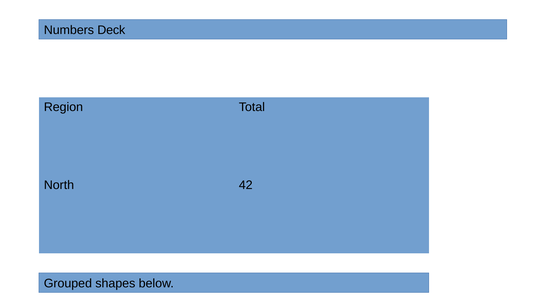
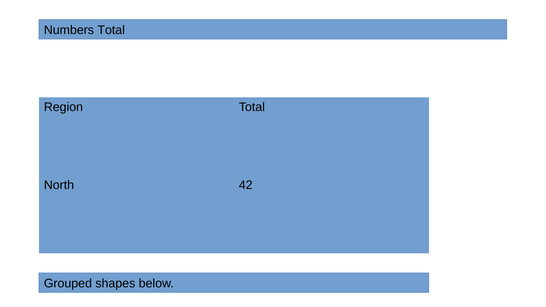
Numbers Deck: Deck -> Total
